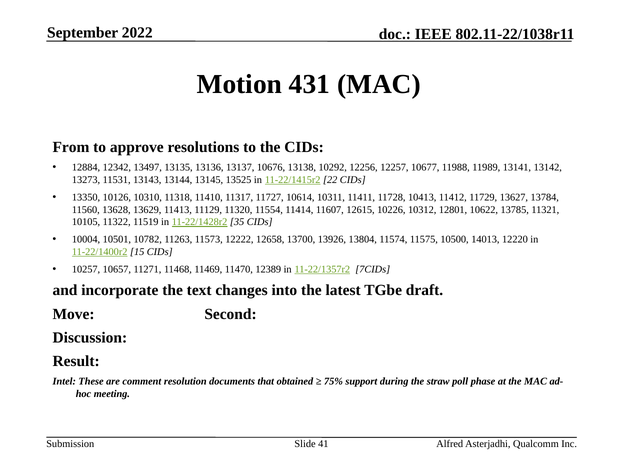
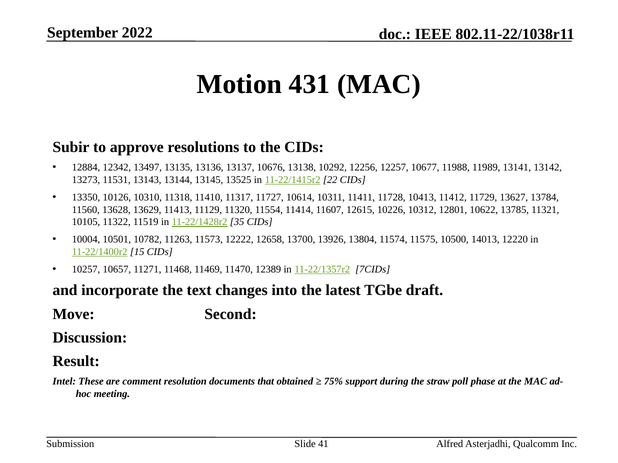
From: From -> Subir
